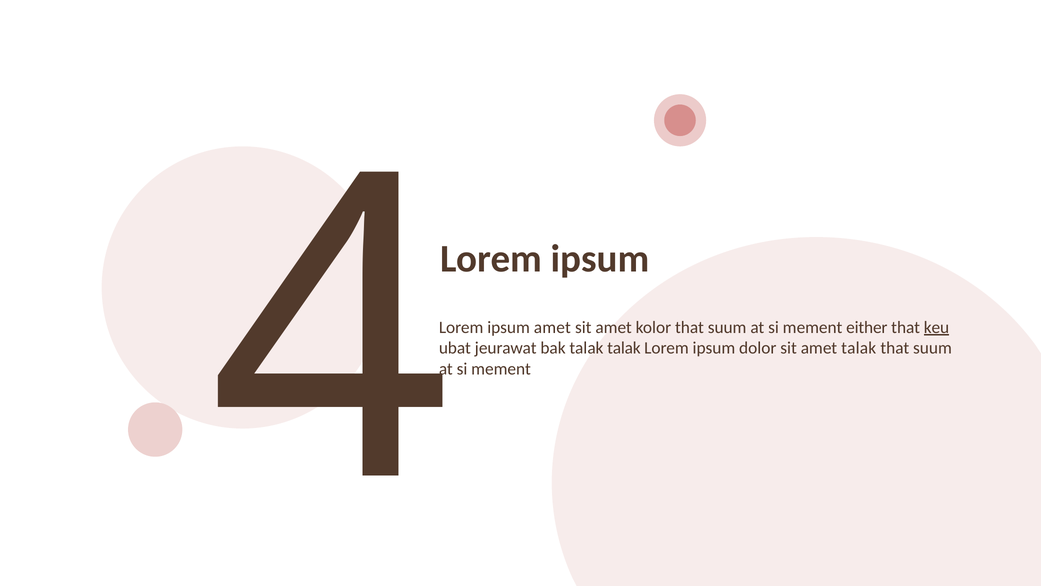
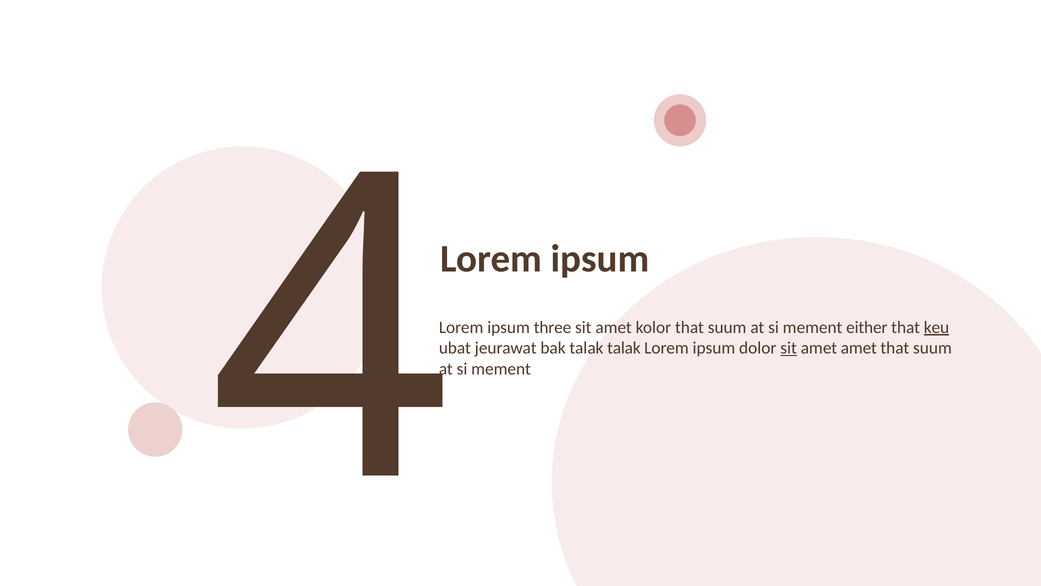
ipsum amet: amet -> three
sit at (789, 348) underline: none -> present
amet talak: talak -> amet
